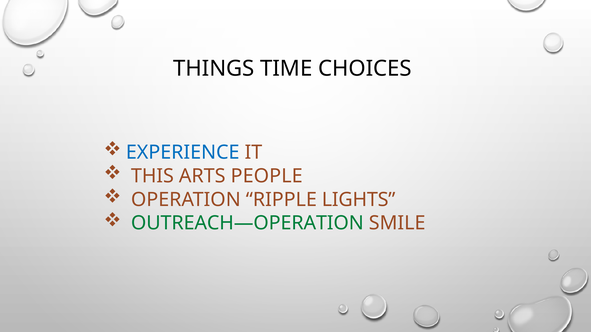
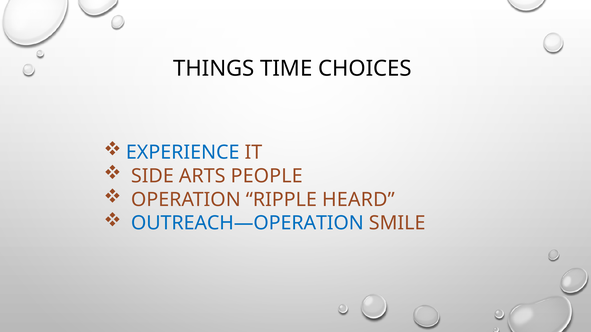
THIS: THIS -> SIDE
LIGHTS: LIGHTS -> HEARD
OUTREACH—OPERATION colour: green -> blue
